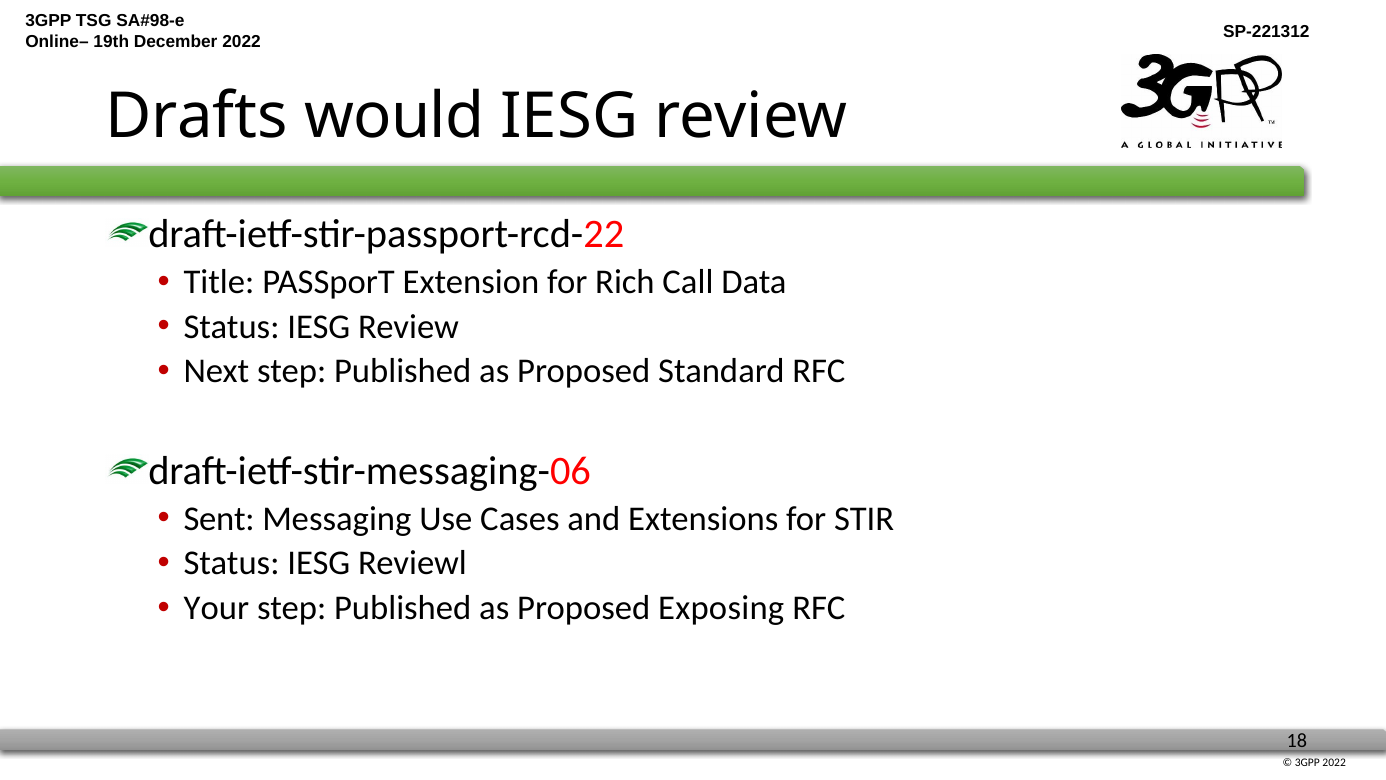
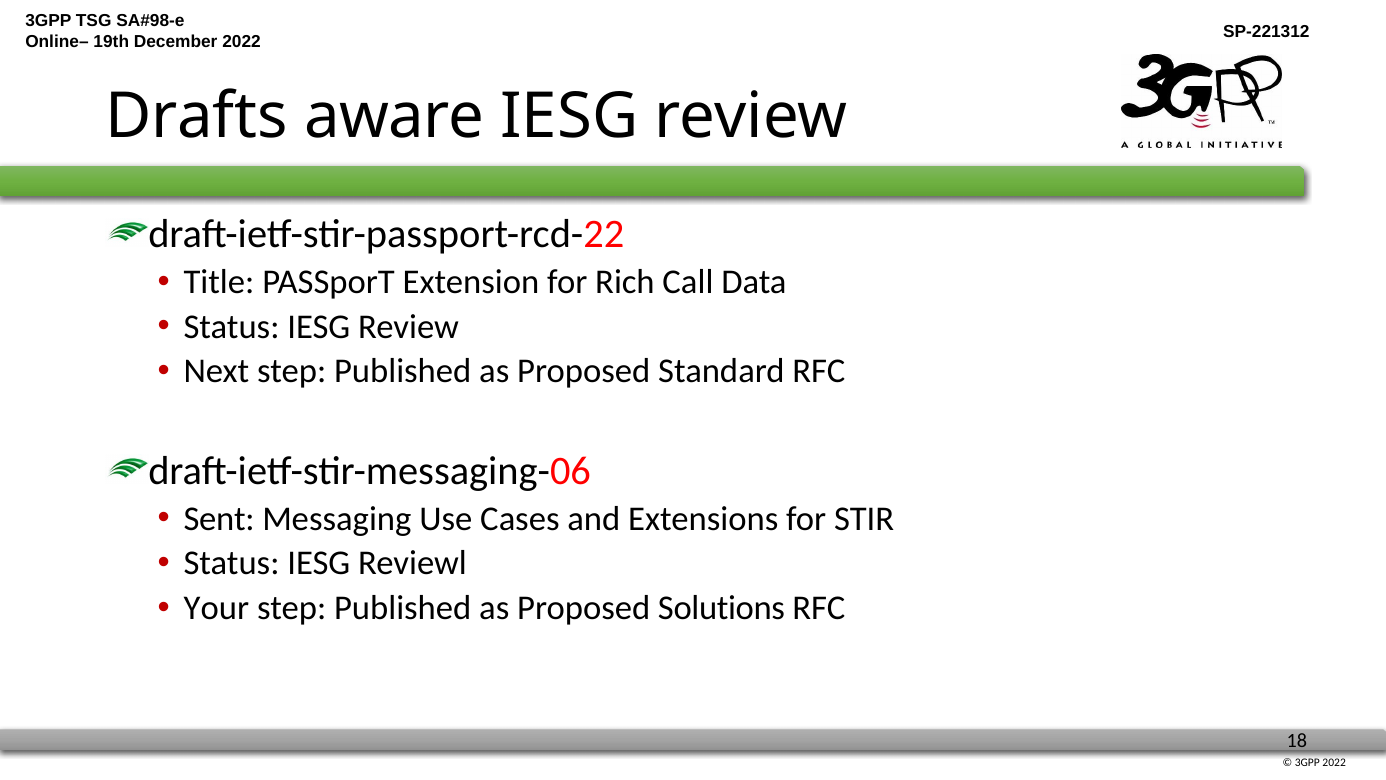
would: would -> aware
Exposing: Exposing -> Solutions
